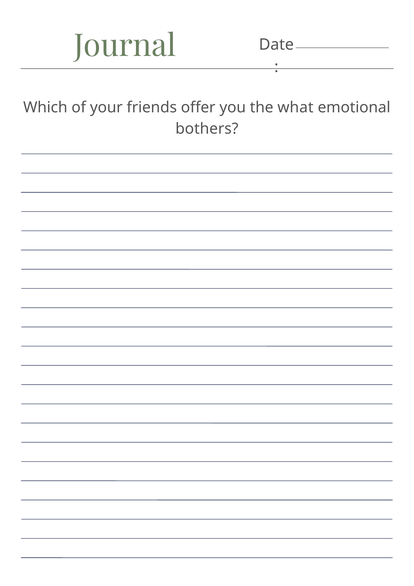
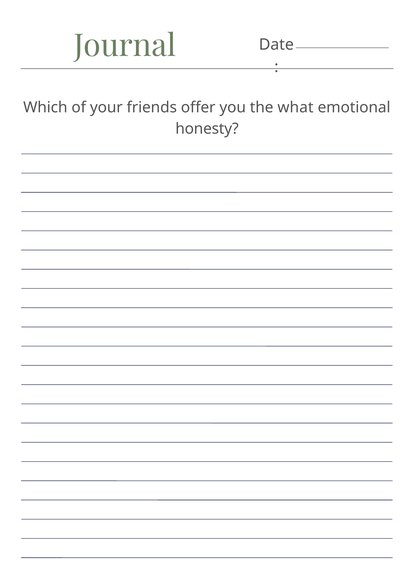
bothers: bothers -> honesty
